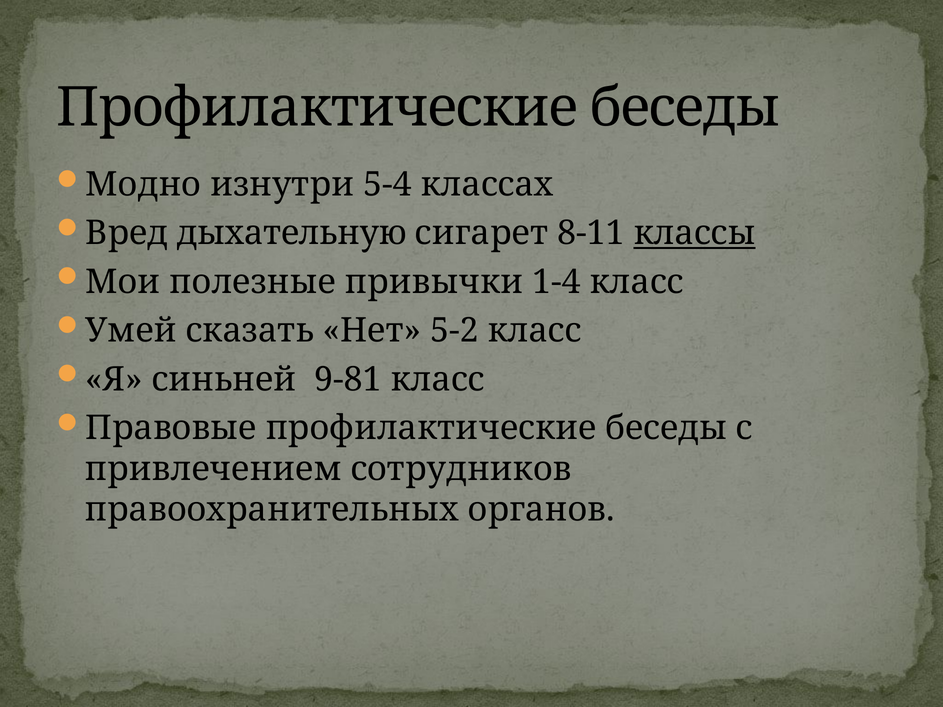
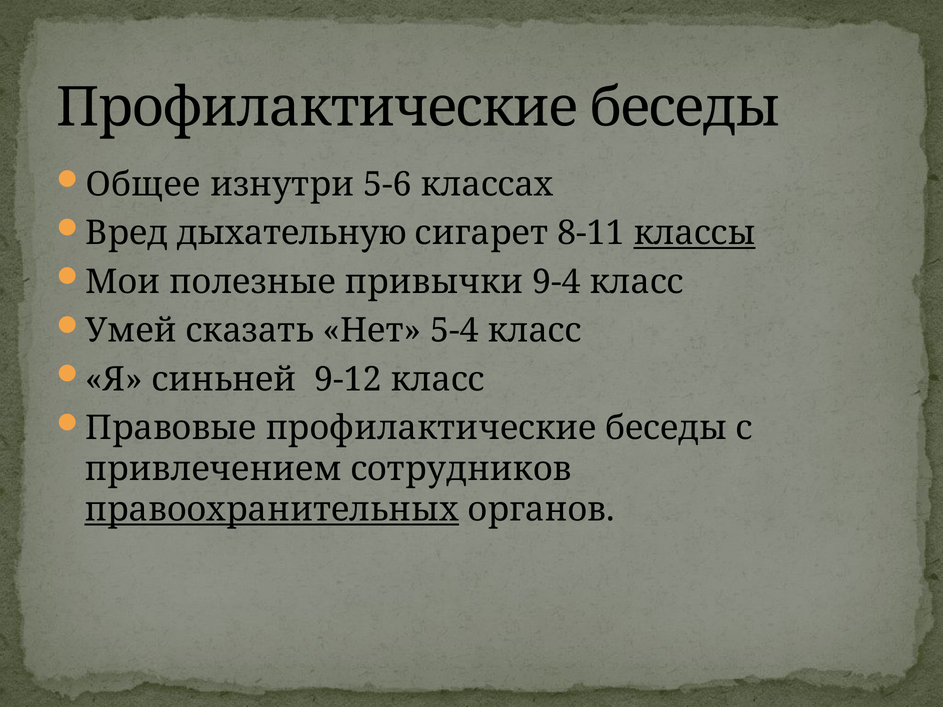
Модно: Модно -> Общее
5-4: 5-4 -> 5-6
1-4: 1-4 -> 9-4
5-2: 5-2 -> 5-4
9-81: 9-81 -> 9-12
правоохранительных underline: none -> present
